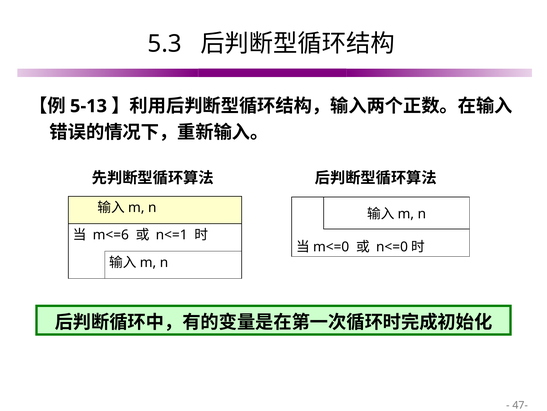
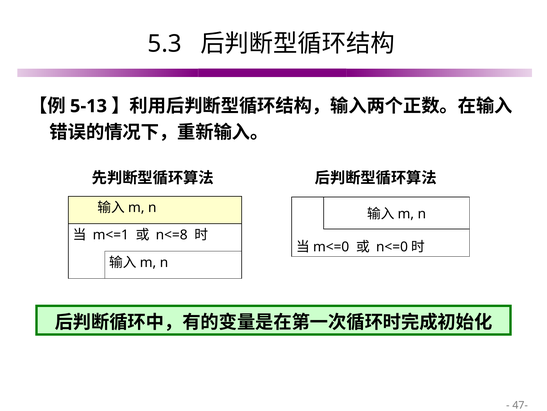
m<=6: m<=6 -> m<=1
n<=1: n<=1 -> n<=8
